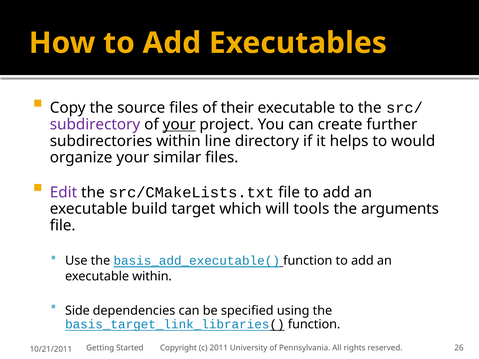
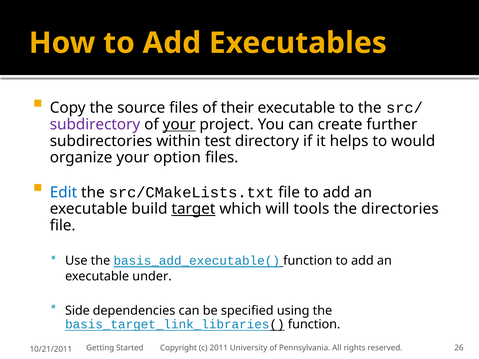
line: line -> test
similar: similar -> option
Edit colour: purple -> blue
target underline: none -> present
arguments: arguments -> directories
executable within: within -> under
